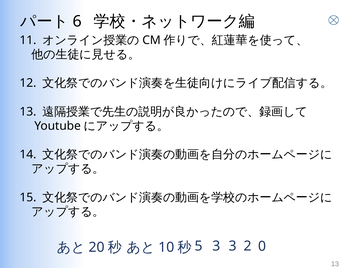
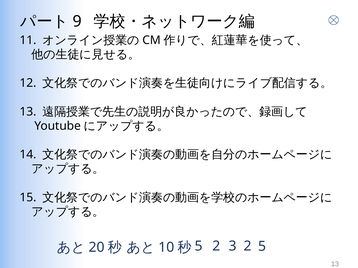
6: 6 -> 9
3 at (216, 246): 3 -> 2
0: 0 -> 5
